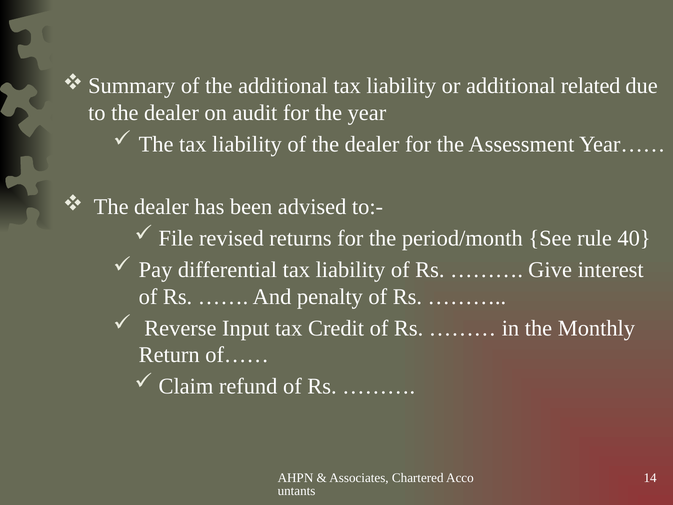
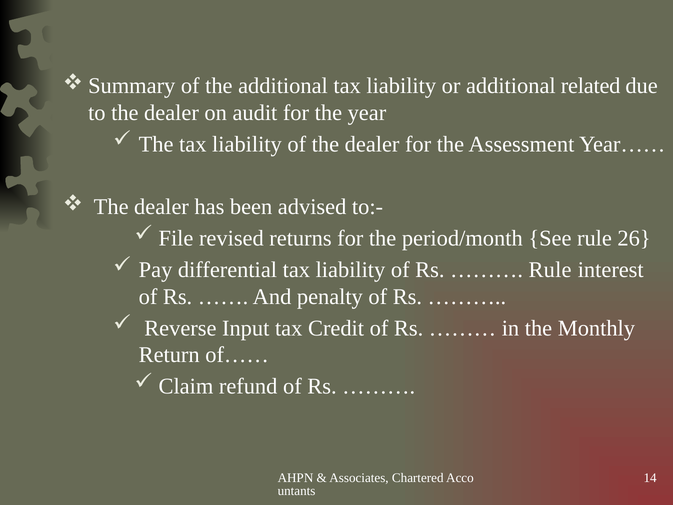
40: 40 -> 26
Give at (550, 270): Give -> Rule
